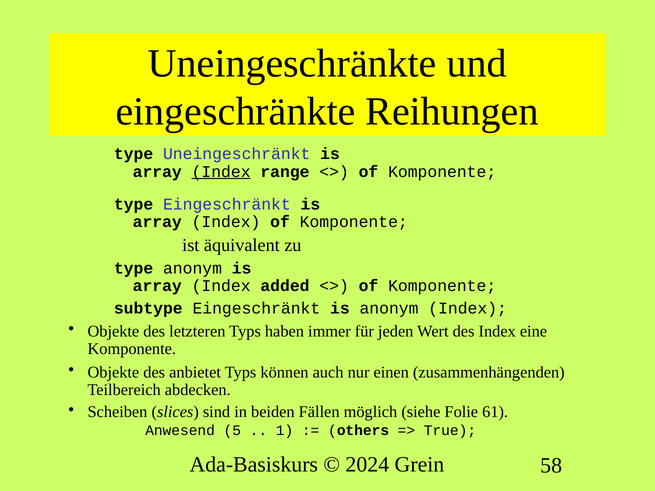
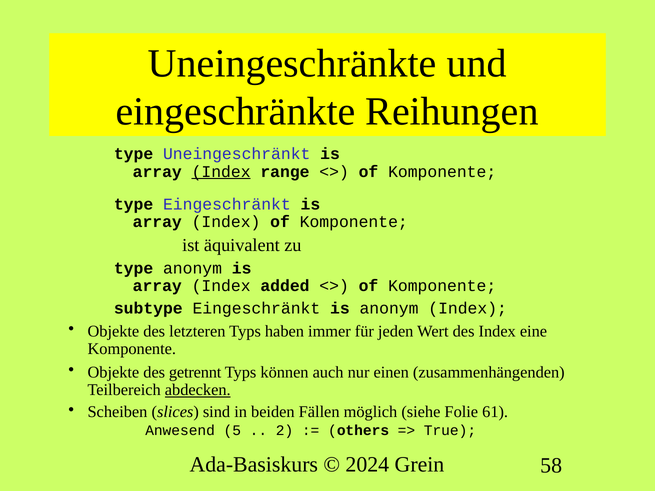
anbietet: anbietet -> getrennt
abdecken underline: none -> present
1: 1 -> 2
